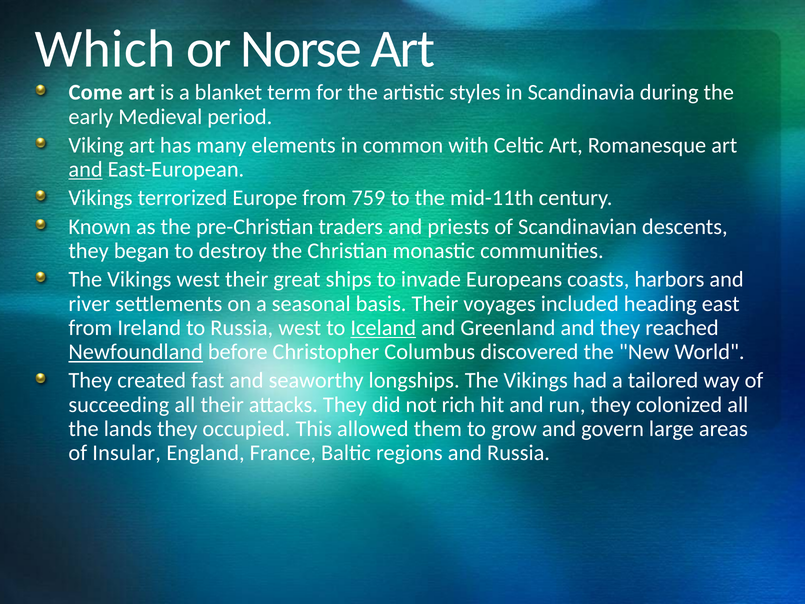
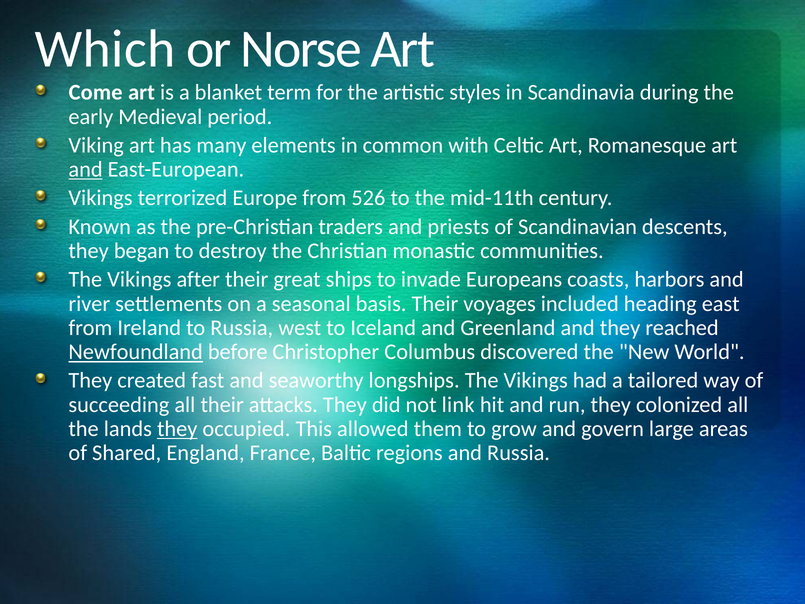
759: 759 -> 526
Vikings west: west -> after
Iceland underline: present -> none
rich: rich -> link
they at (177, 429) underline: none -> present
Insular: Insular -> Shared
